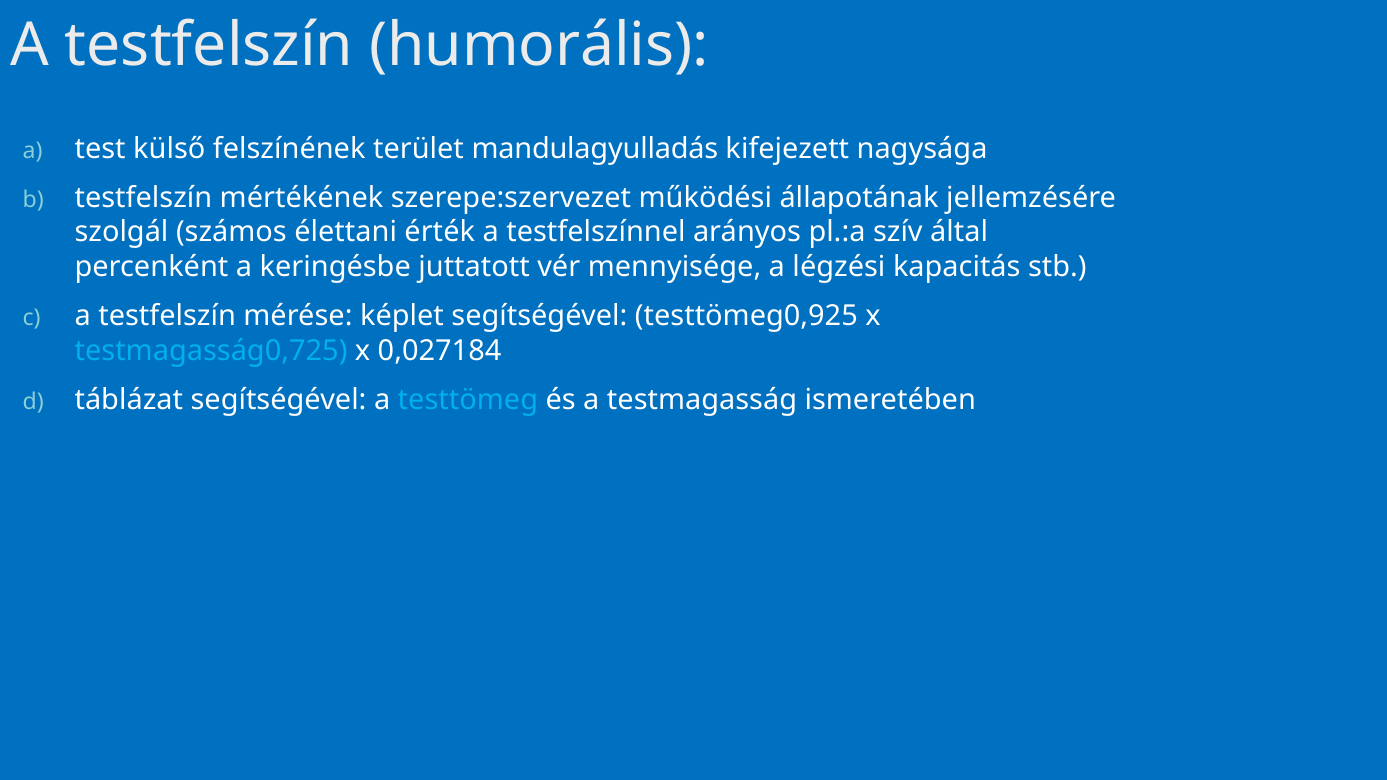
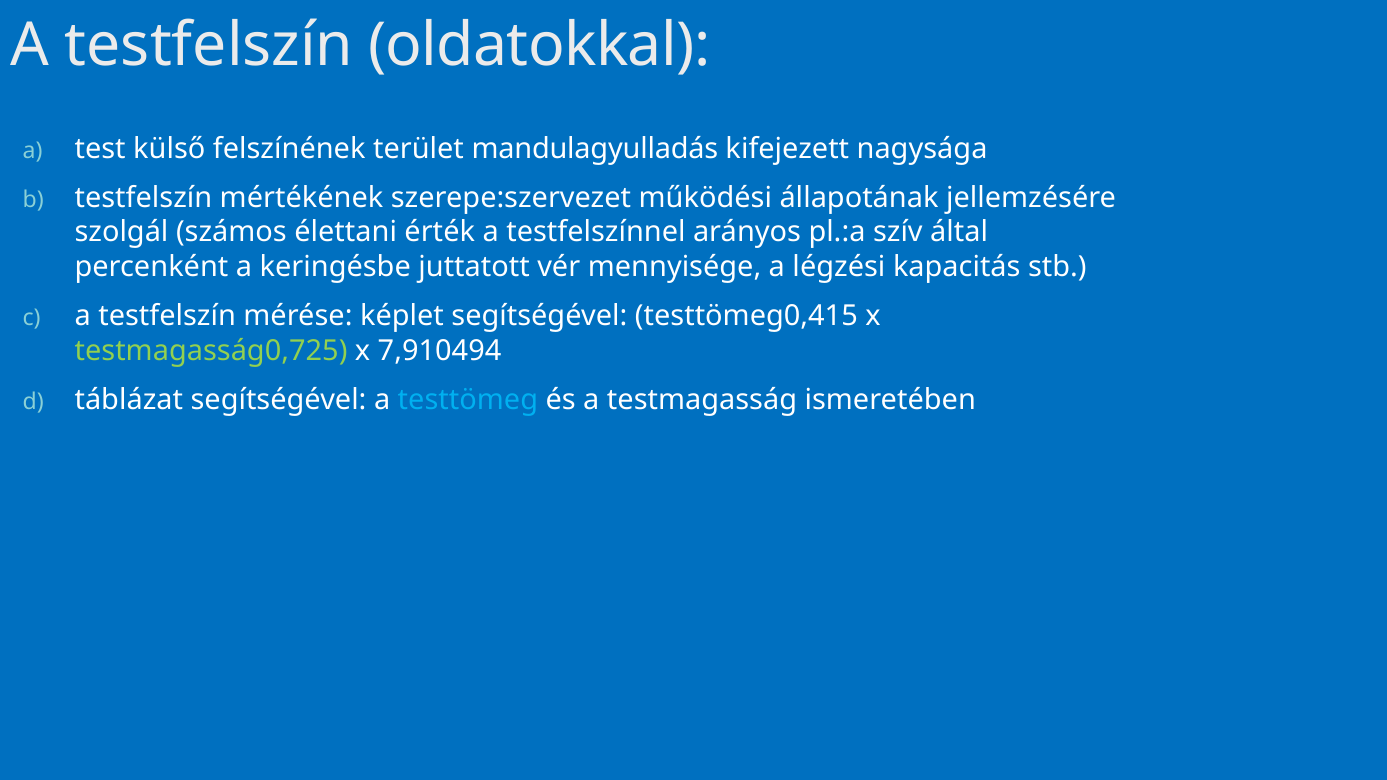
humorális: humorális -> oldatokkal
testtömeg0,925: testtömeg0,925 -> testtömeg0,415
testmagasság0,725 colour: light blue -> light green
0,027184: 0,027184 -> 7,910494
